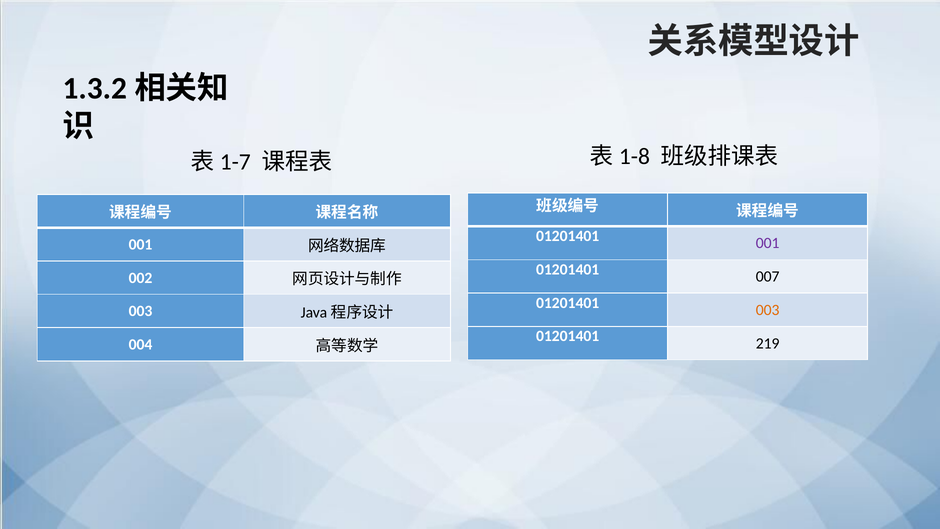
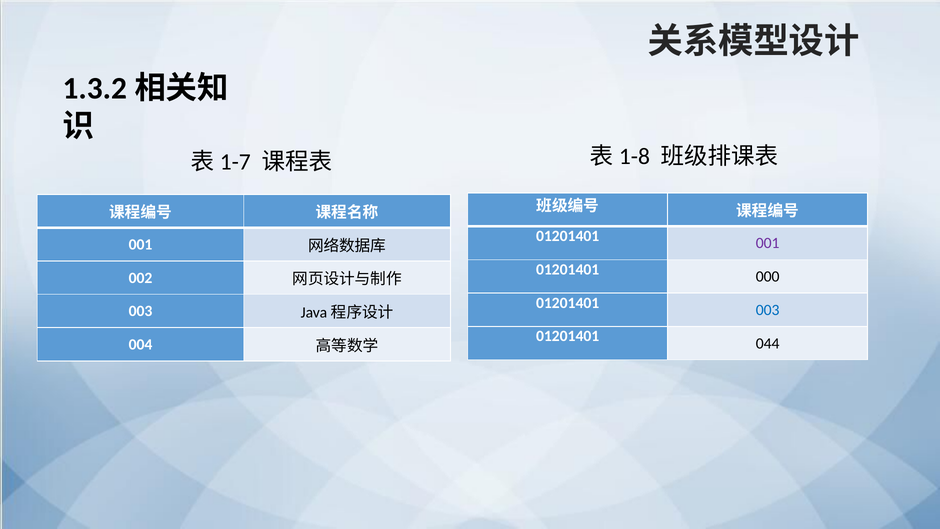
007: 007 -> 000
003 at (768, 310) colour: orange -> blue
219: 219 -> 044
